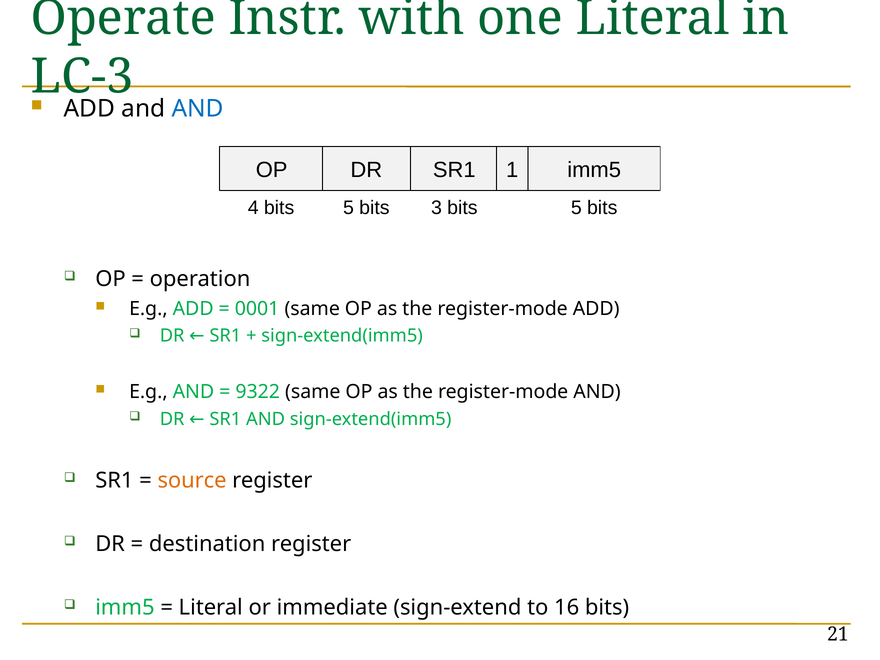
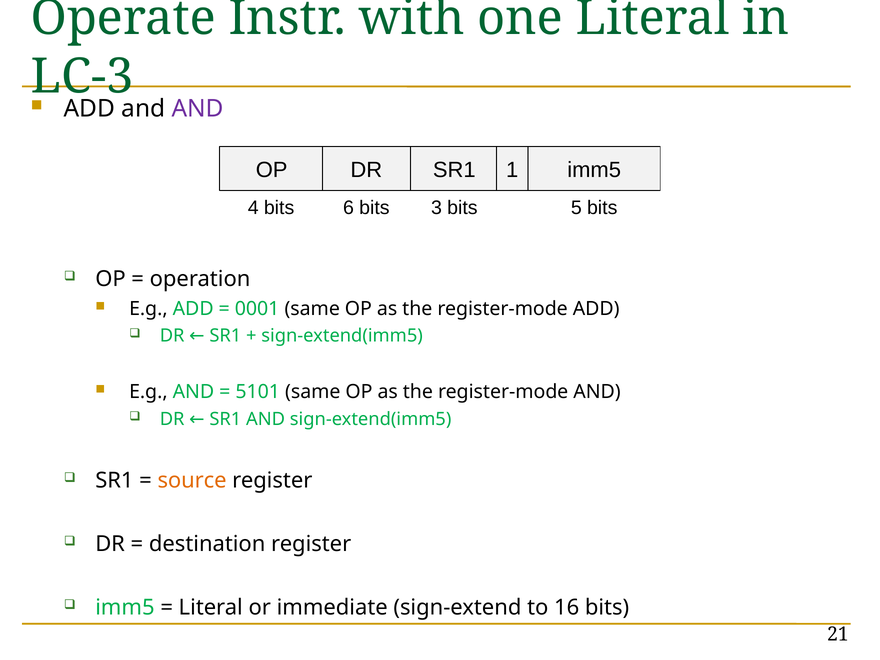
AND at (198, 109) colour: blue -> purple
4 bits 5: 5 -> 6
9322: 9322 -> 5101
